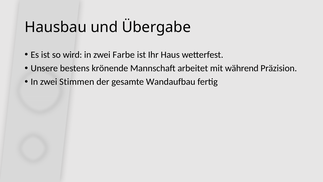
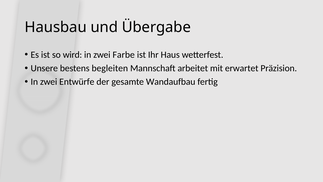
krönende: krönende -> begleiten
während: während -> erwartet
Stimmen: Stimmen -> Entwürfe
